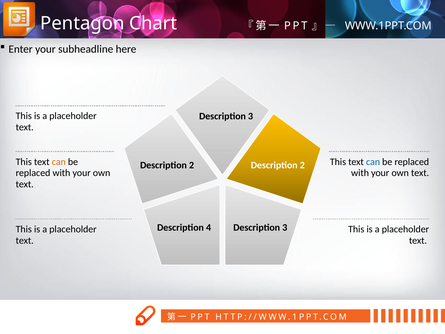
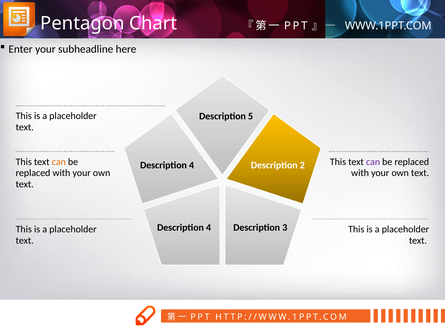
3 at (251, 116): 3 -> 5
can at (373, 162) colour: blue -> purple
2 at (192, 165): 2 -> 4
